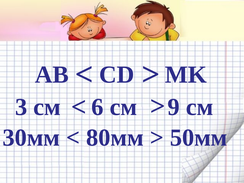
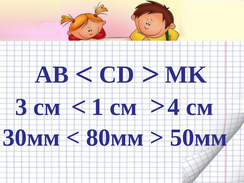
6: 6 -> 1
9: 9 -> 4
